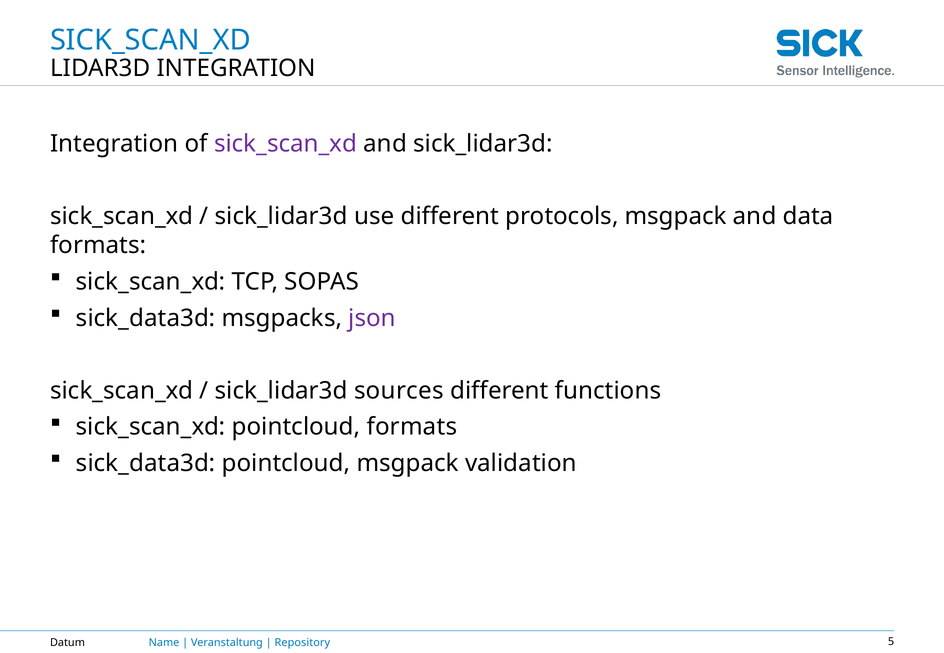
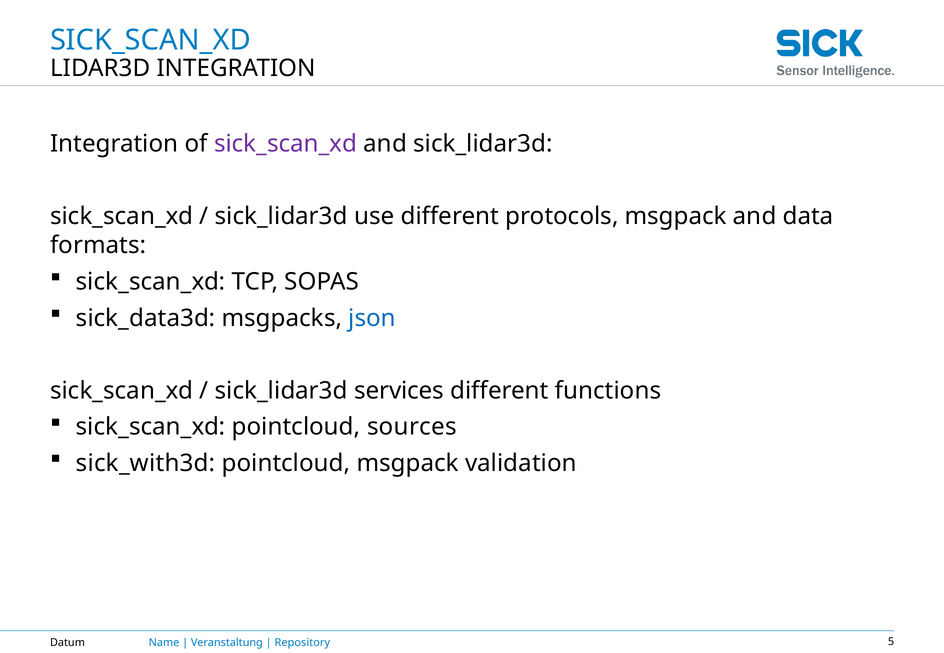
json colour: purple -> blue
sources: sources -> services
pointcloud formats: formats -> sources
sick_data3d at (146, 464): sick_data3d -> sick_with3d
